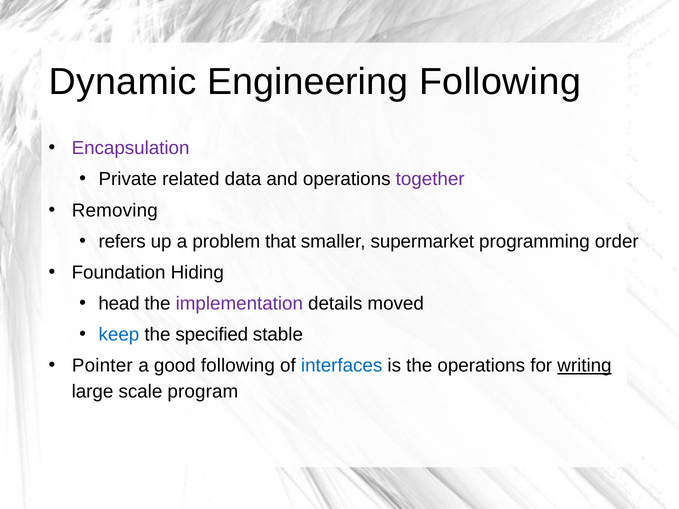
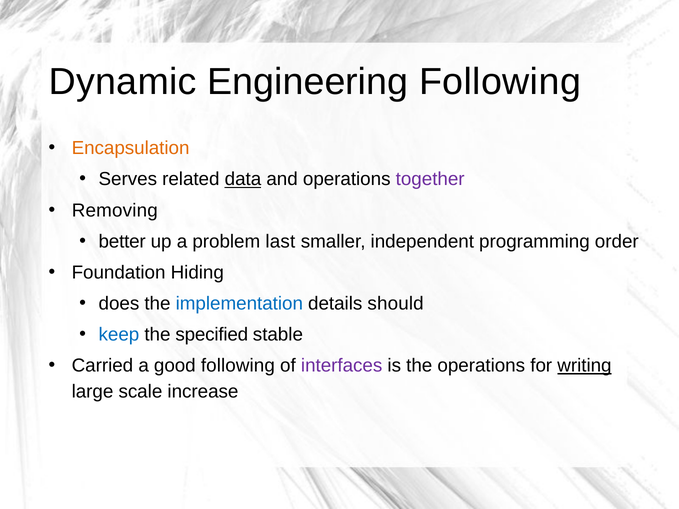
Encapsulation colour: purple -> orange
Private: Private -> Serves
data underline: none -> present
refers: refers -> better
that: that -> last
supermarket: supermarket -> independent
head: head -> does
implementation colour: purple -> blue
moved: moved -> should
Pointer: Pointer -> Carried
interfaces colour: blue -> purple
program: program -> increase
